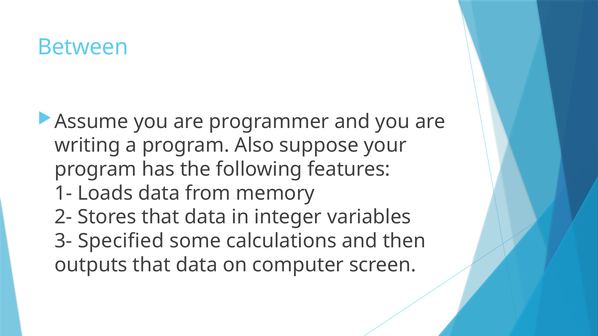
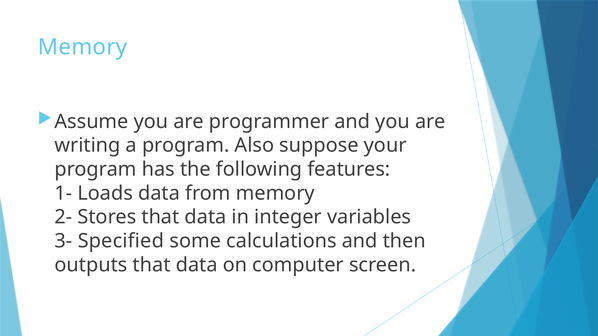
Between at (83, 47): Between -> Memory
